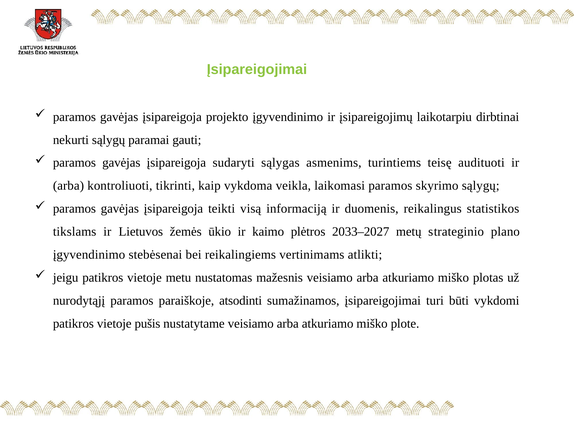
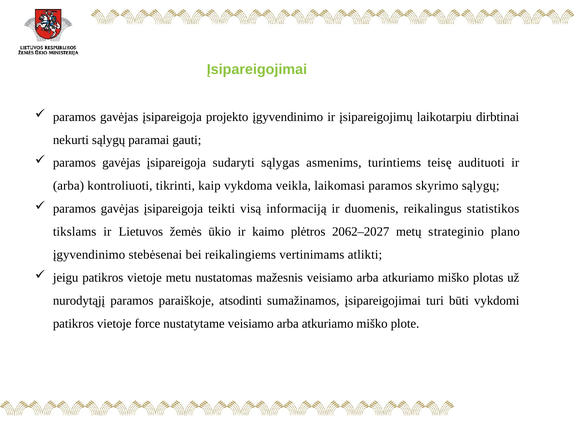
2033–2027: 2033–2027 -> 2062–2027
pušis: pušis -> force
